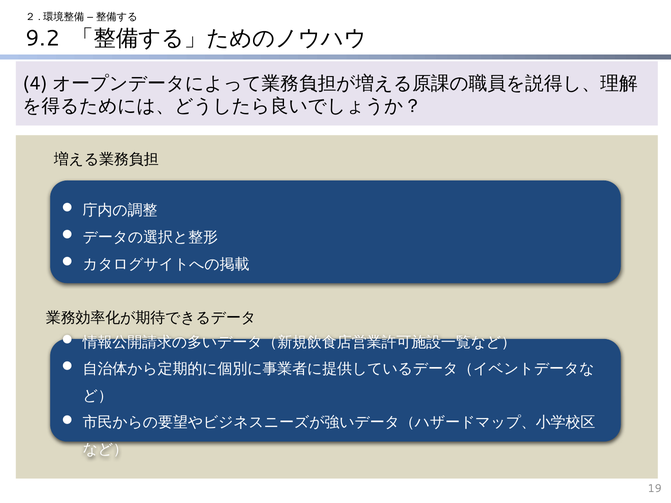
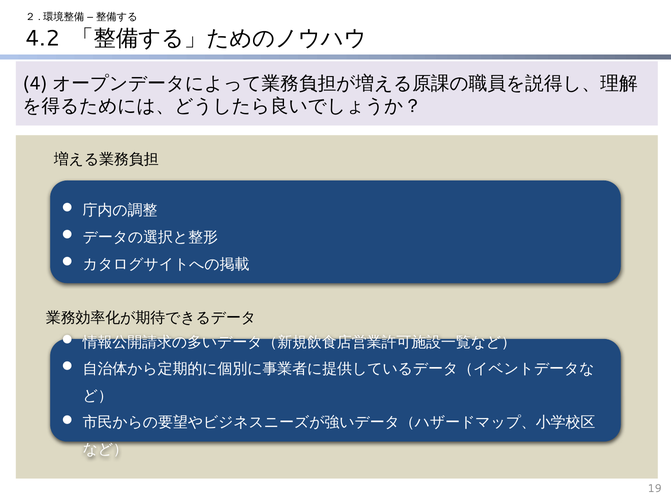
9.2: 9.2 -> 4.2
